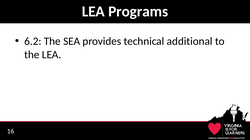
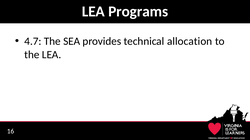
6.2: 6.2 -> 4.7
additional: additional -> allocation
